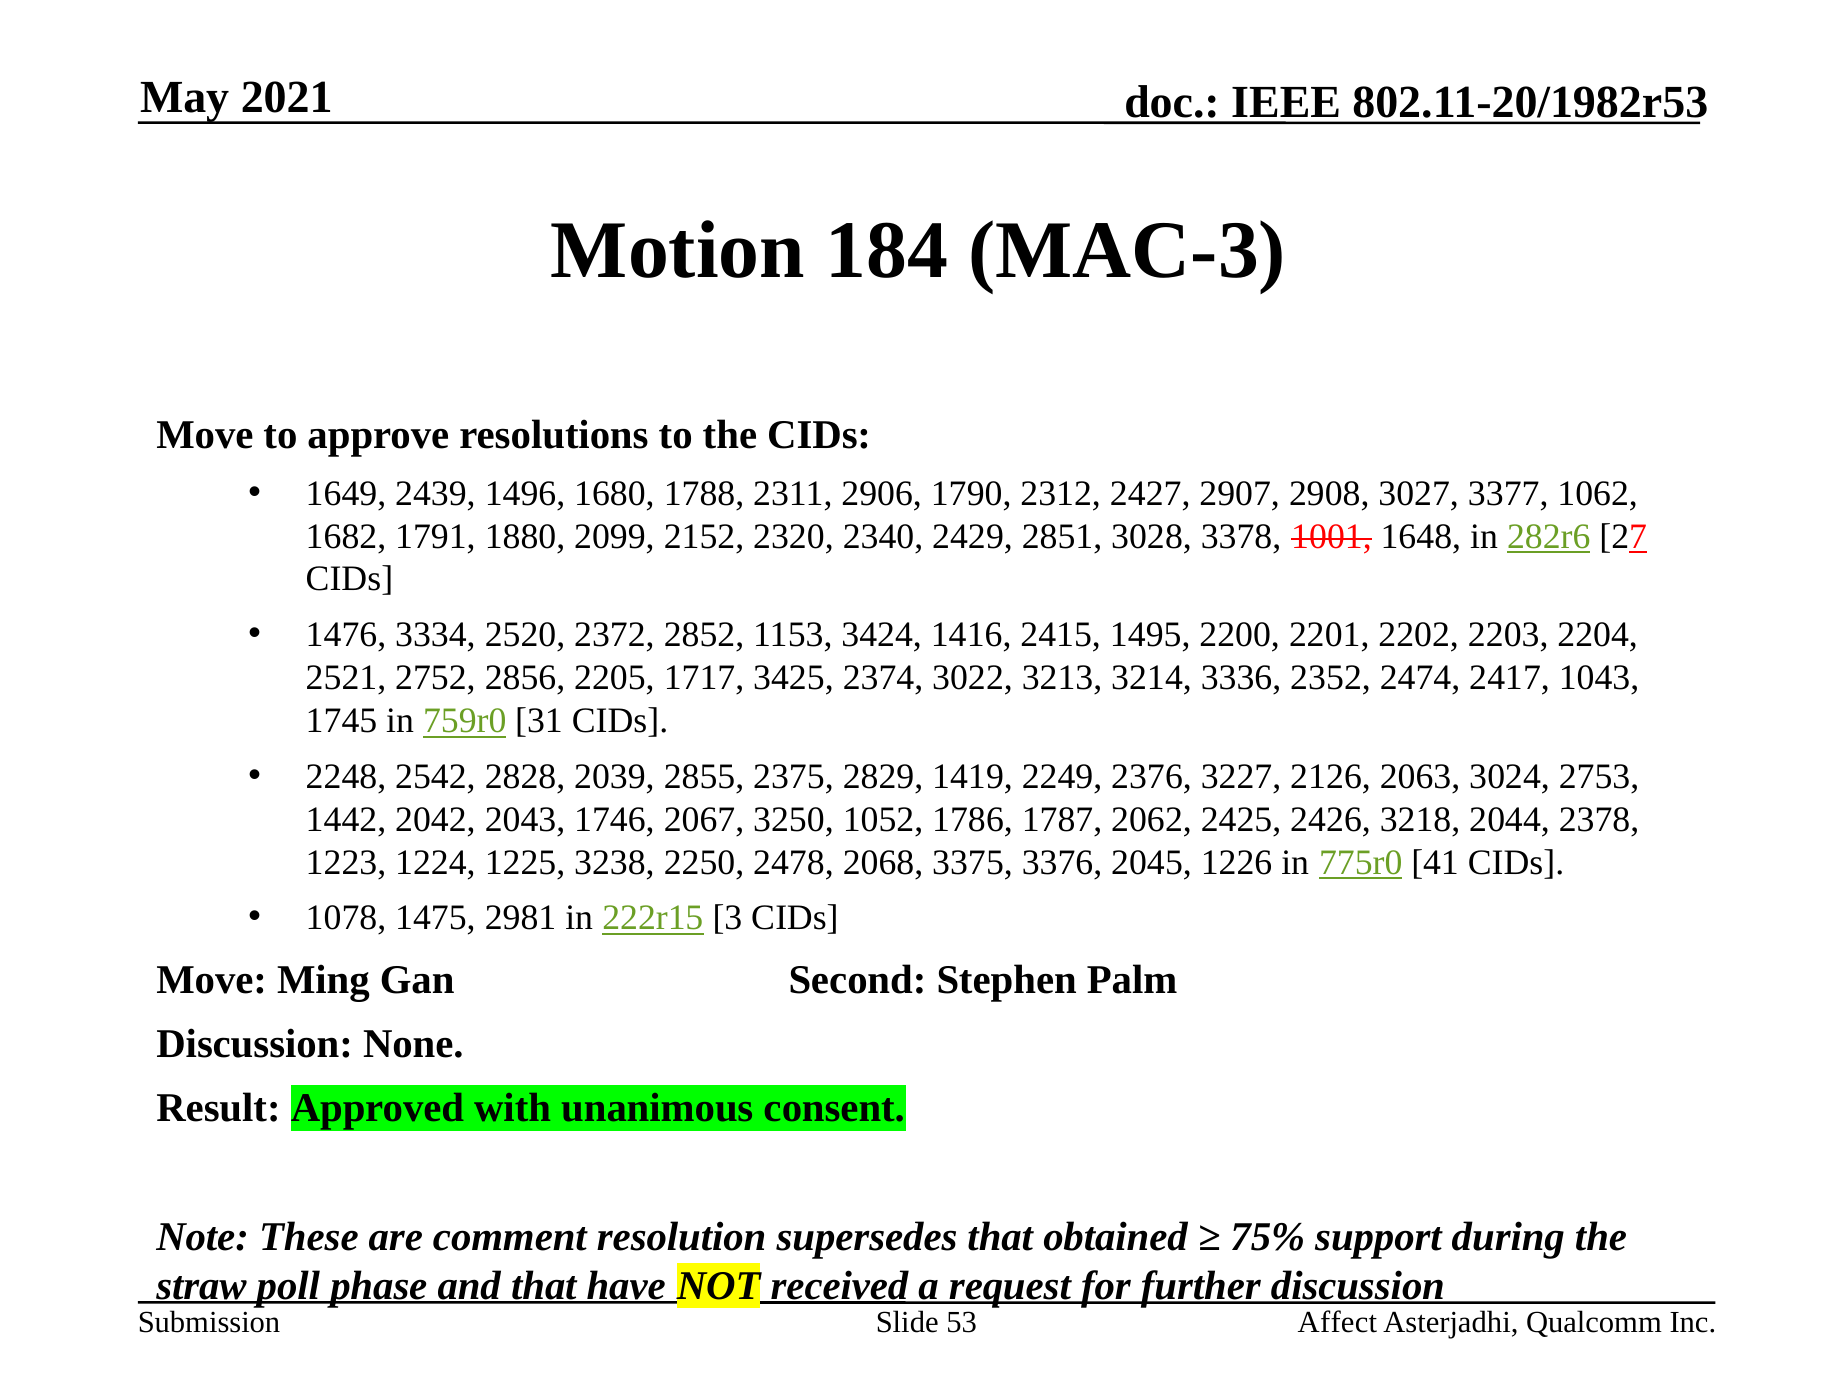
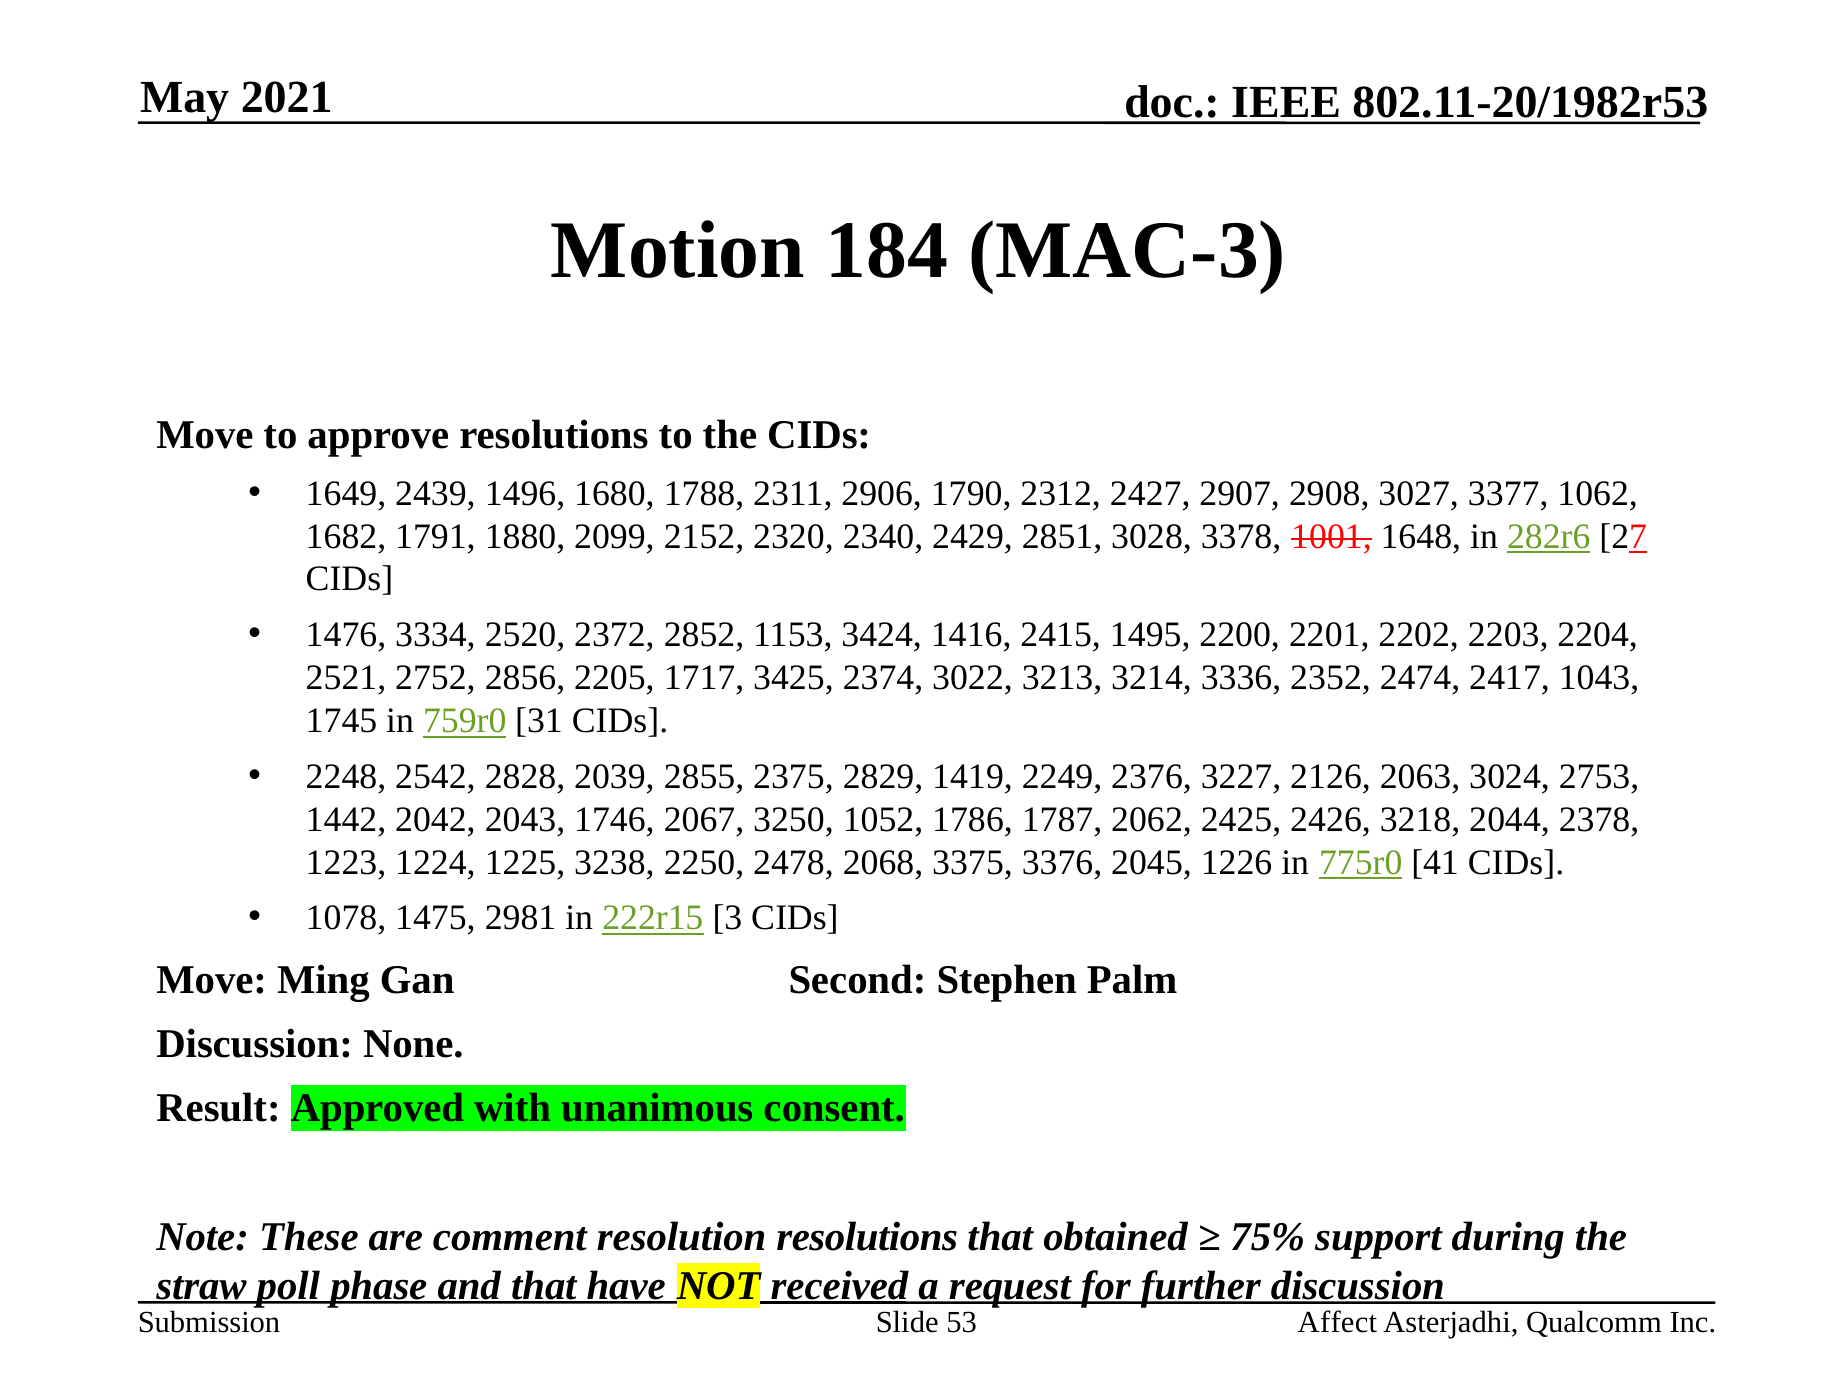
resolution supersedes: supersedes -> resolutions
